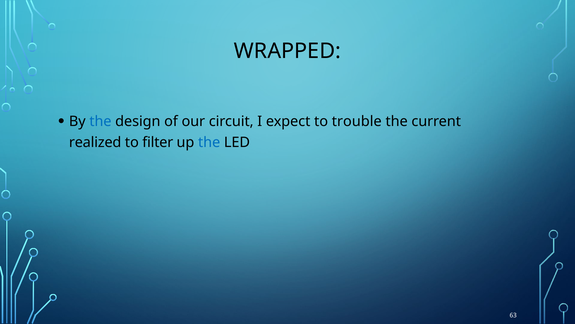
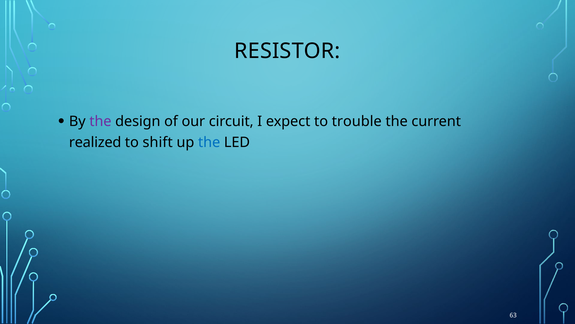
WRAPPED: WRAPPED -> RESISTOR
the at (100, 121) colour: blue -> purple
filter: filter -> shift
